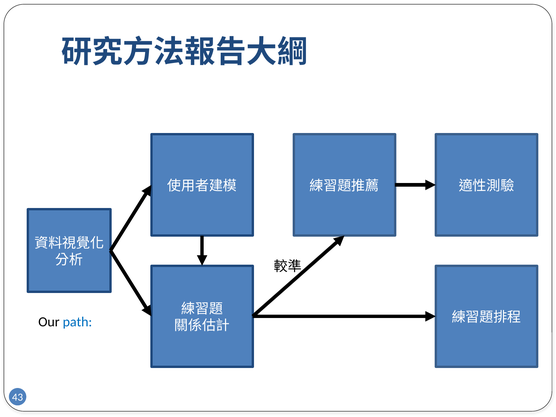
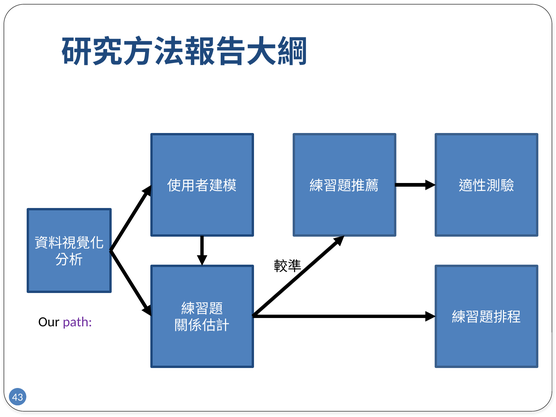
path colour: blue -> purple
